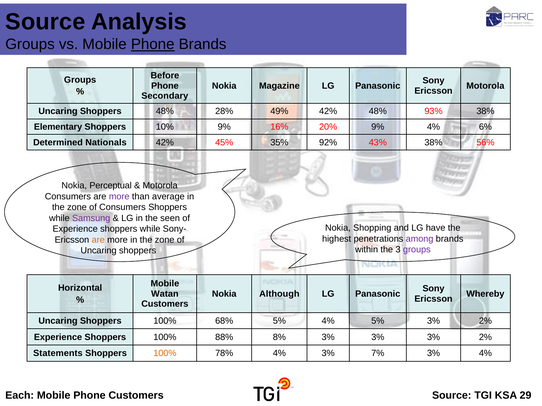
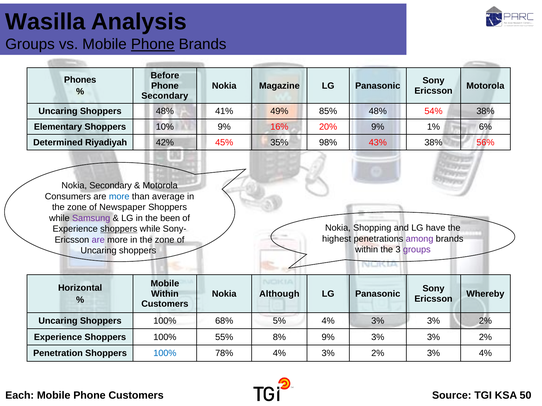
Source at (45, 22): Source -> Wasilla
Groups at (80, 80): Groups -> Phones
28%: 28% -> 41%
49% 42%: 42% -> 85%
93%: 93% -> 54%
9% 4%: 4% -> 1%
Nationals: Nationals -> Riyadiyah
92%: 92% -> 98%
Nokia Perceptual: Perceptual -> Secondary
more at (119, 197) colour: purple -> blue
of Consumers: Consumers -> Newspaper
seen: seen -> been
shoppers at (119, 229) underline: none -> present
are at (98, 240) colour: orange -> purple
Watan at (165, 294): Watan -> Within
5% 4% 5%: 5% -> 3%
88%: 88% -> 55%
8% 3%: 3% -> 9%
Statements: Statements -> Penetration
100% at (165, 354) colour: orange -> blue
4% 3% 7%: 7% -> 2%
29: 29 -> 50
